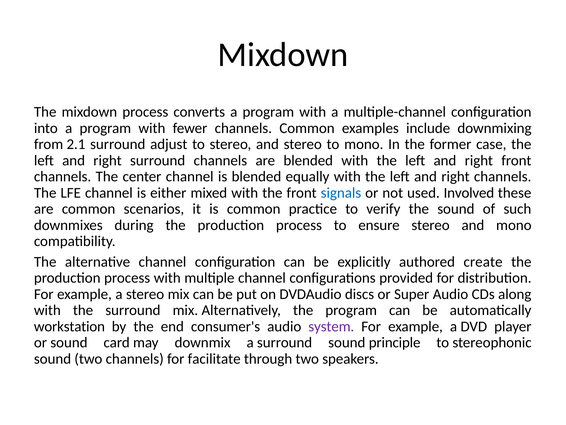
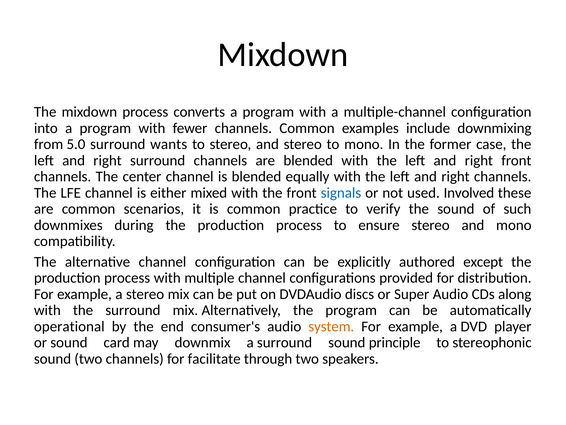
2.1: 2.1 -> 5.0
adjust: adjust -> wants
create: create -> except
workstation: workstation -> operational
system colour: purple -> orange
